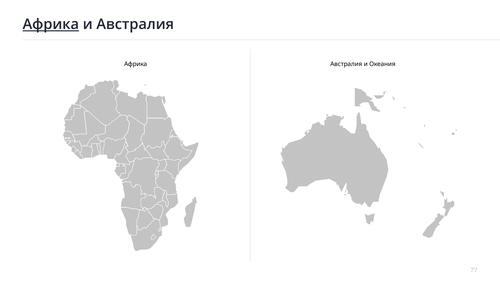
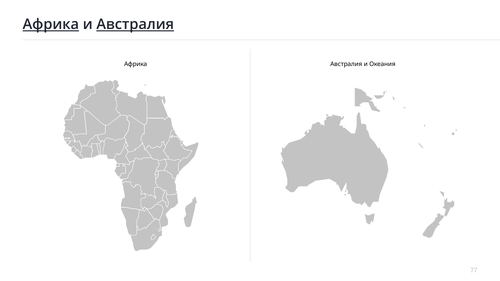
Австралия at (135, 25) underline: none -> present
